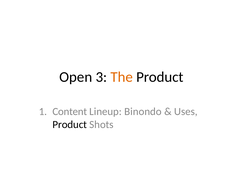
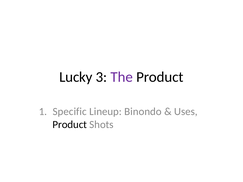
Open: Open -> Lucky
The colour: orange -> purple
Content: Content -> Specific
